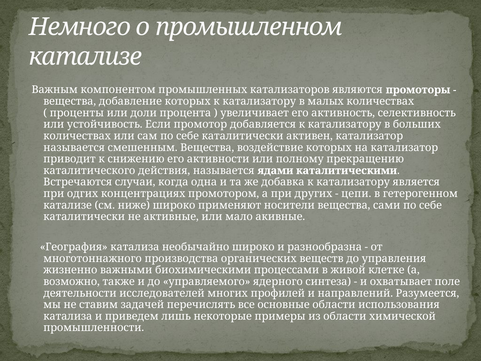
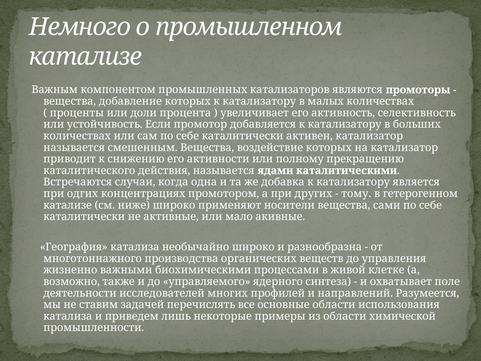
цепи: цепи -> тому
